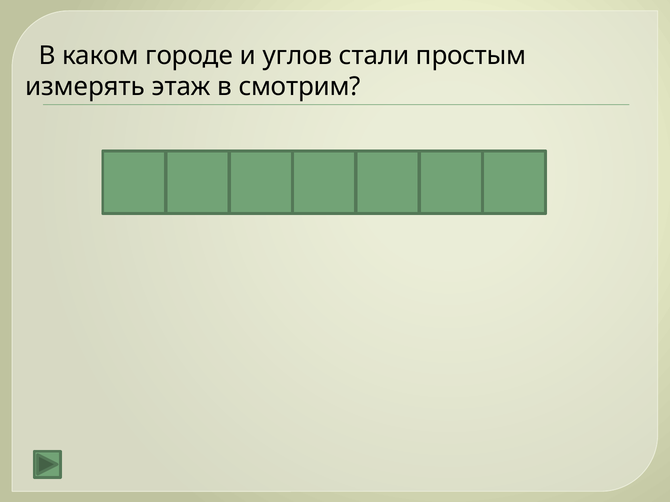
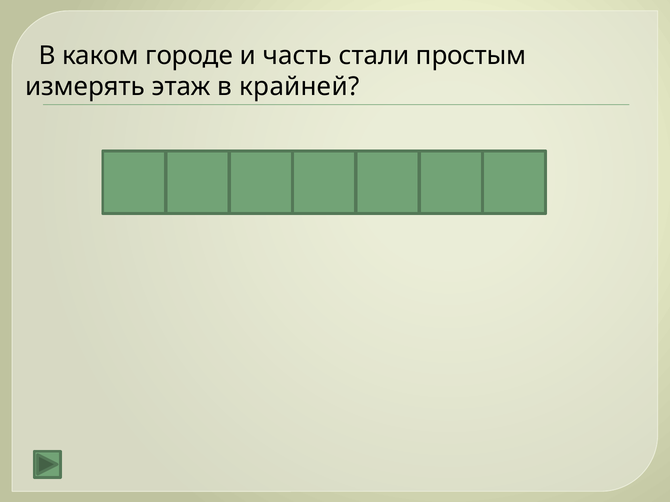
углов: углов -> часть
смотрим: смотрим -> крайней
